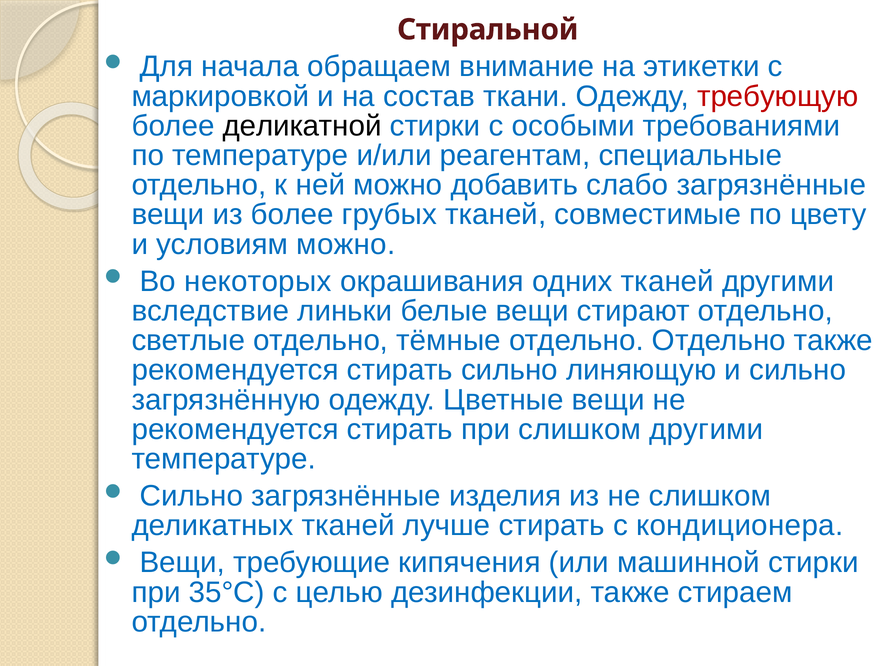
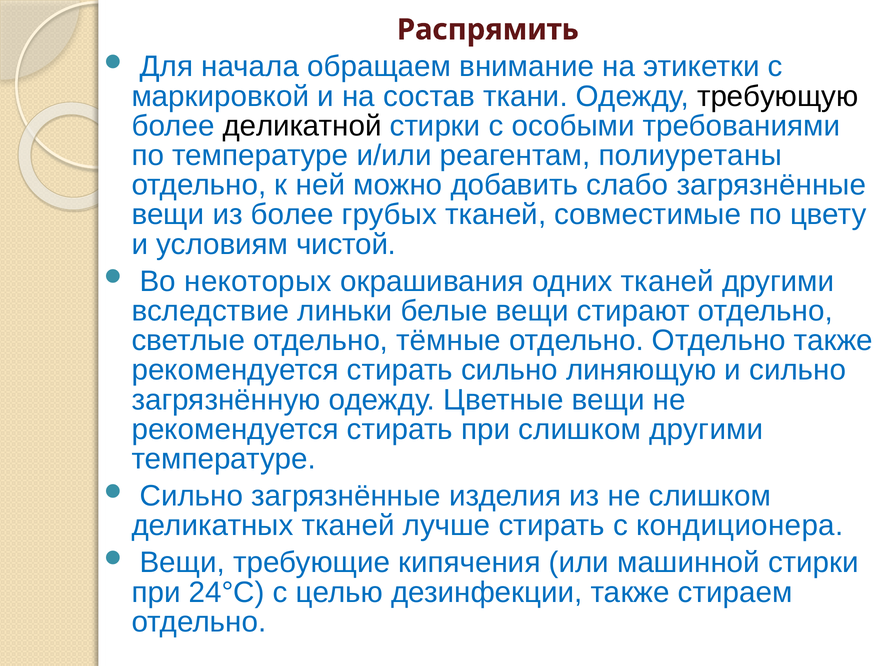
Стиральной: Стиральной -> Распрямить
требующую colour: red -> black
специальные: специальные -> полиуретаны
условиям можно: можно -> чистой
35°C: 35°C -> 24°C
